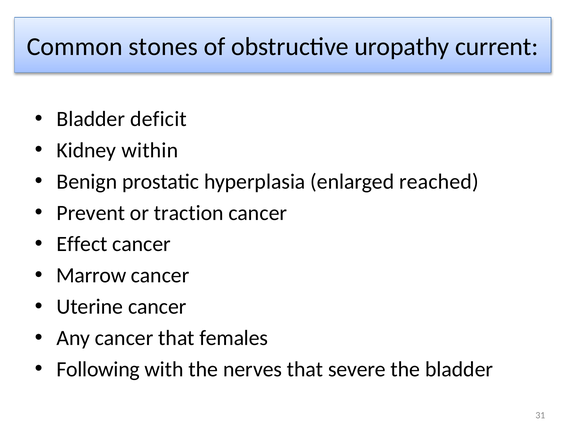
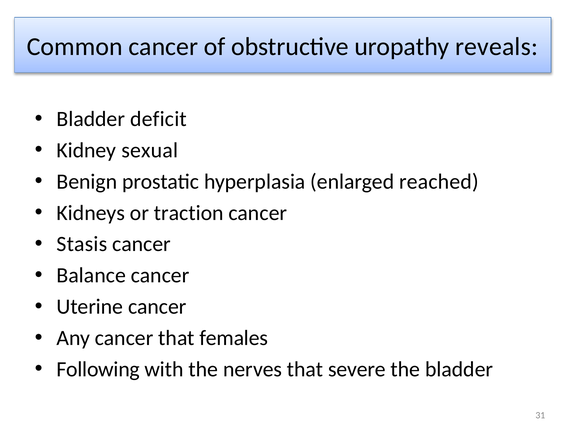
Common stones: stones -> cancer
current: current -> reveals
within: within -> sexual
Prevent: Prevent -> Kidneys
Effect: Effect -> Stasis
Marrow: Marrow -> Balance
